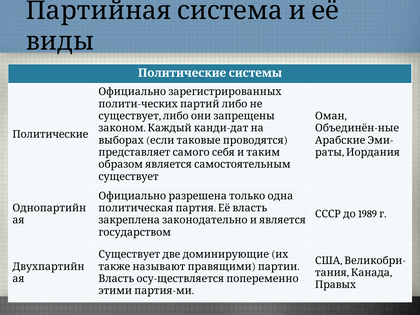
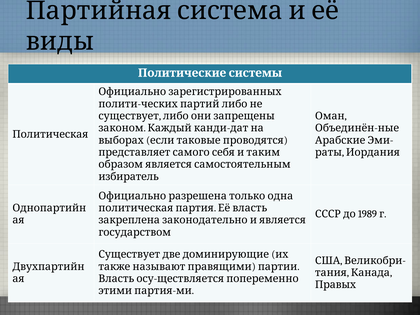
Политические: Политические -> Политическая
существует at (129, 177): существует -> избиратель
